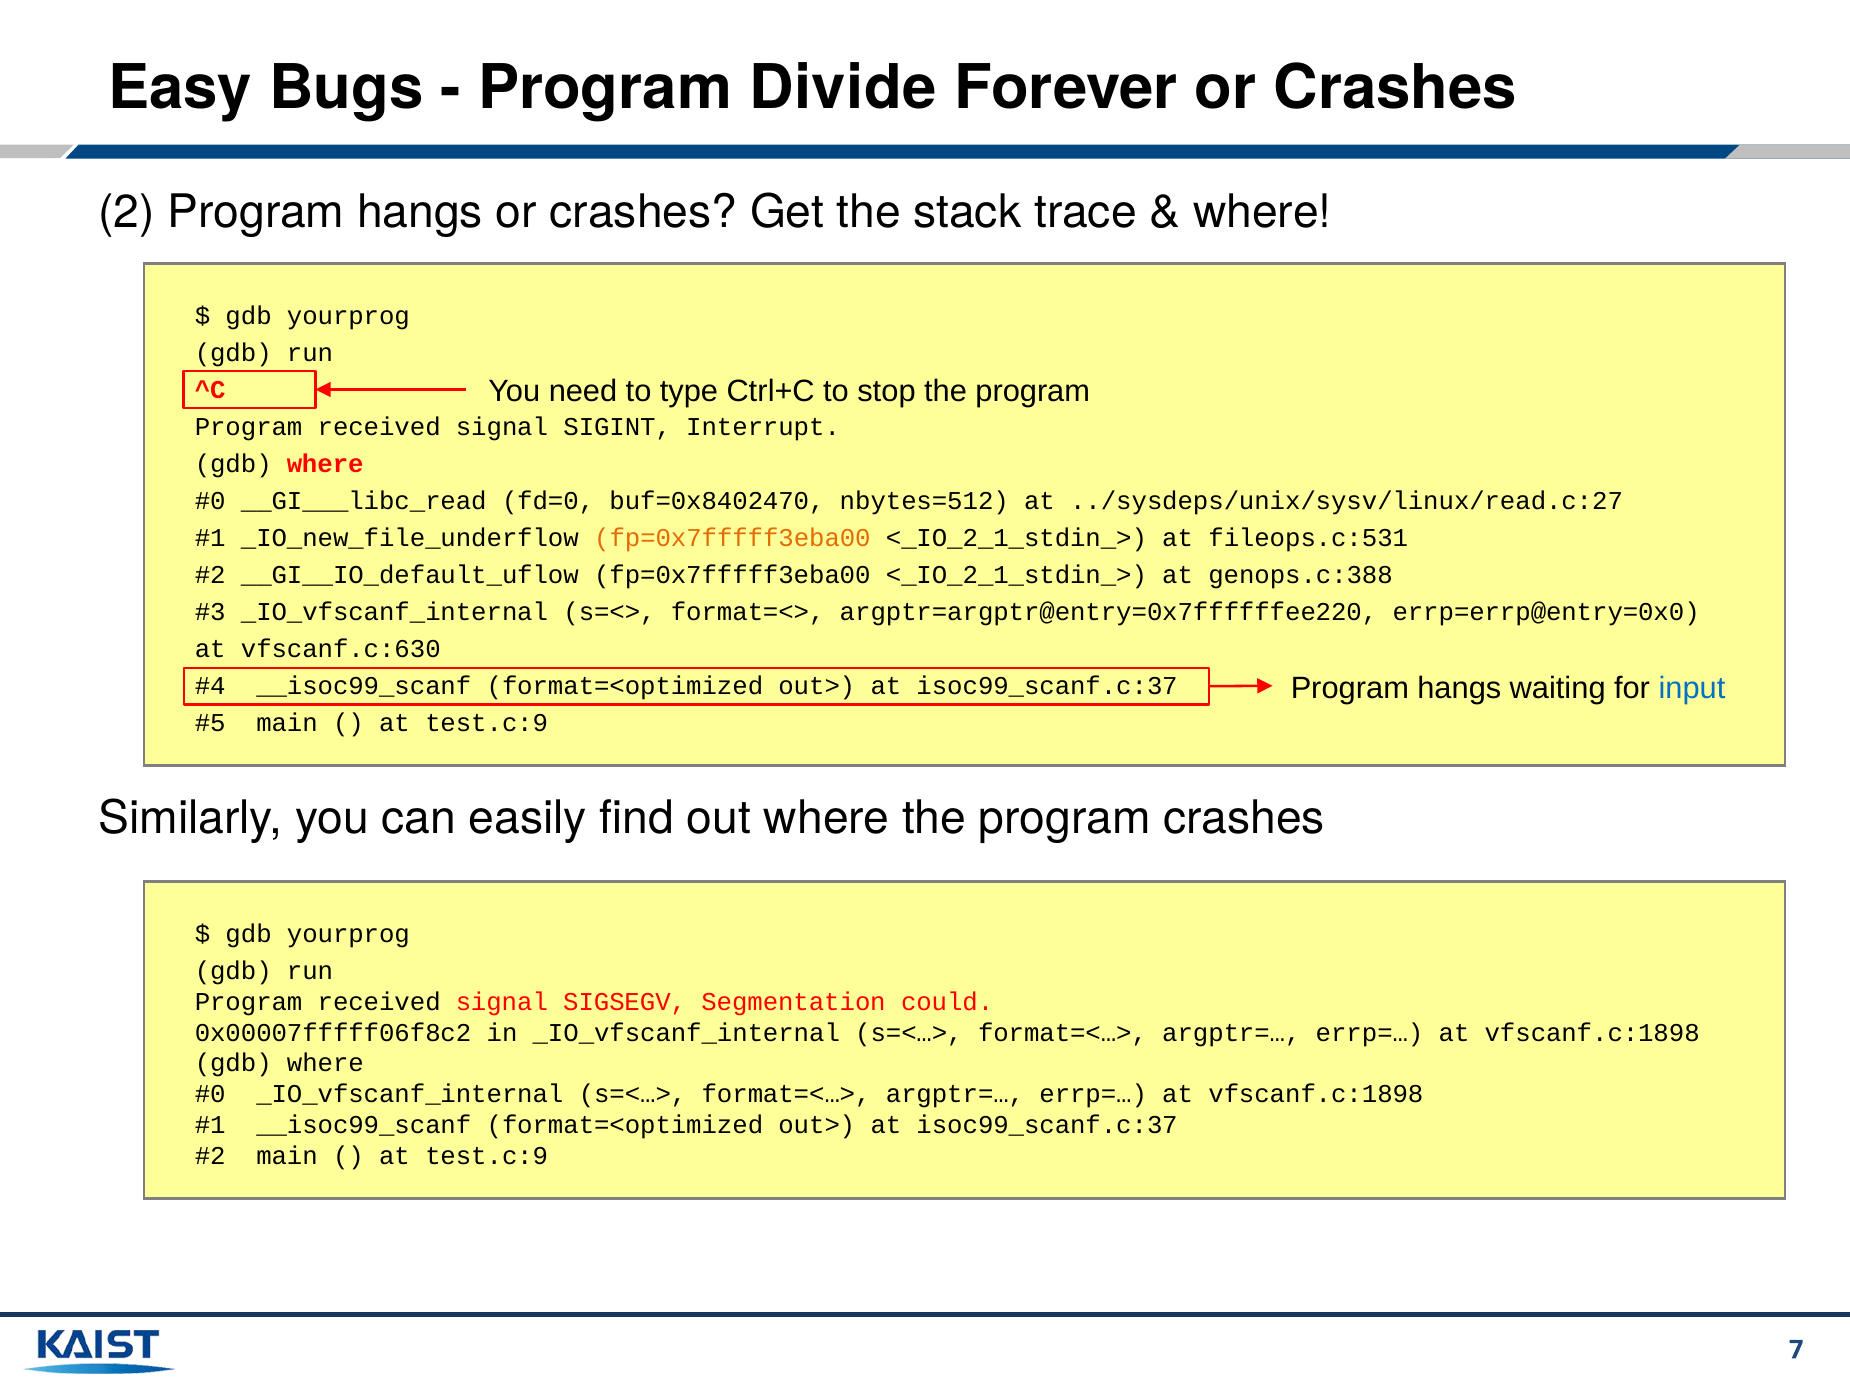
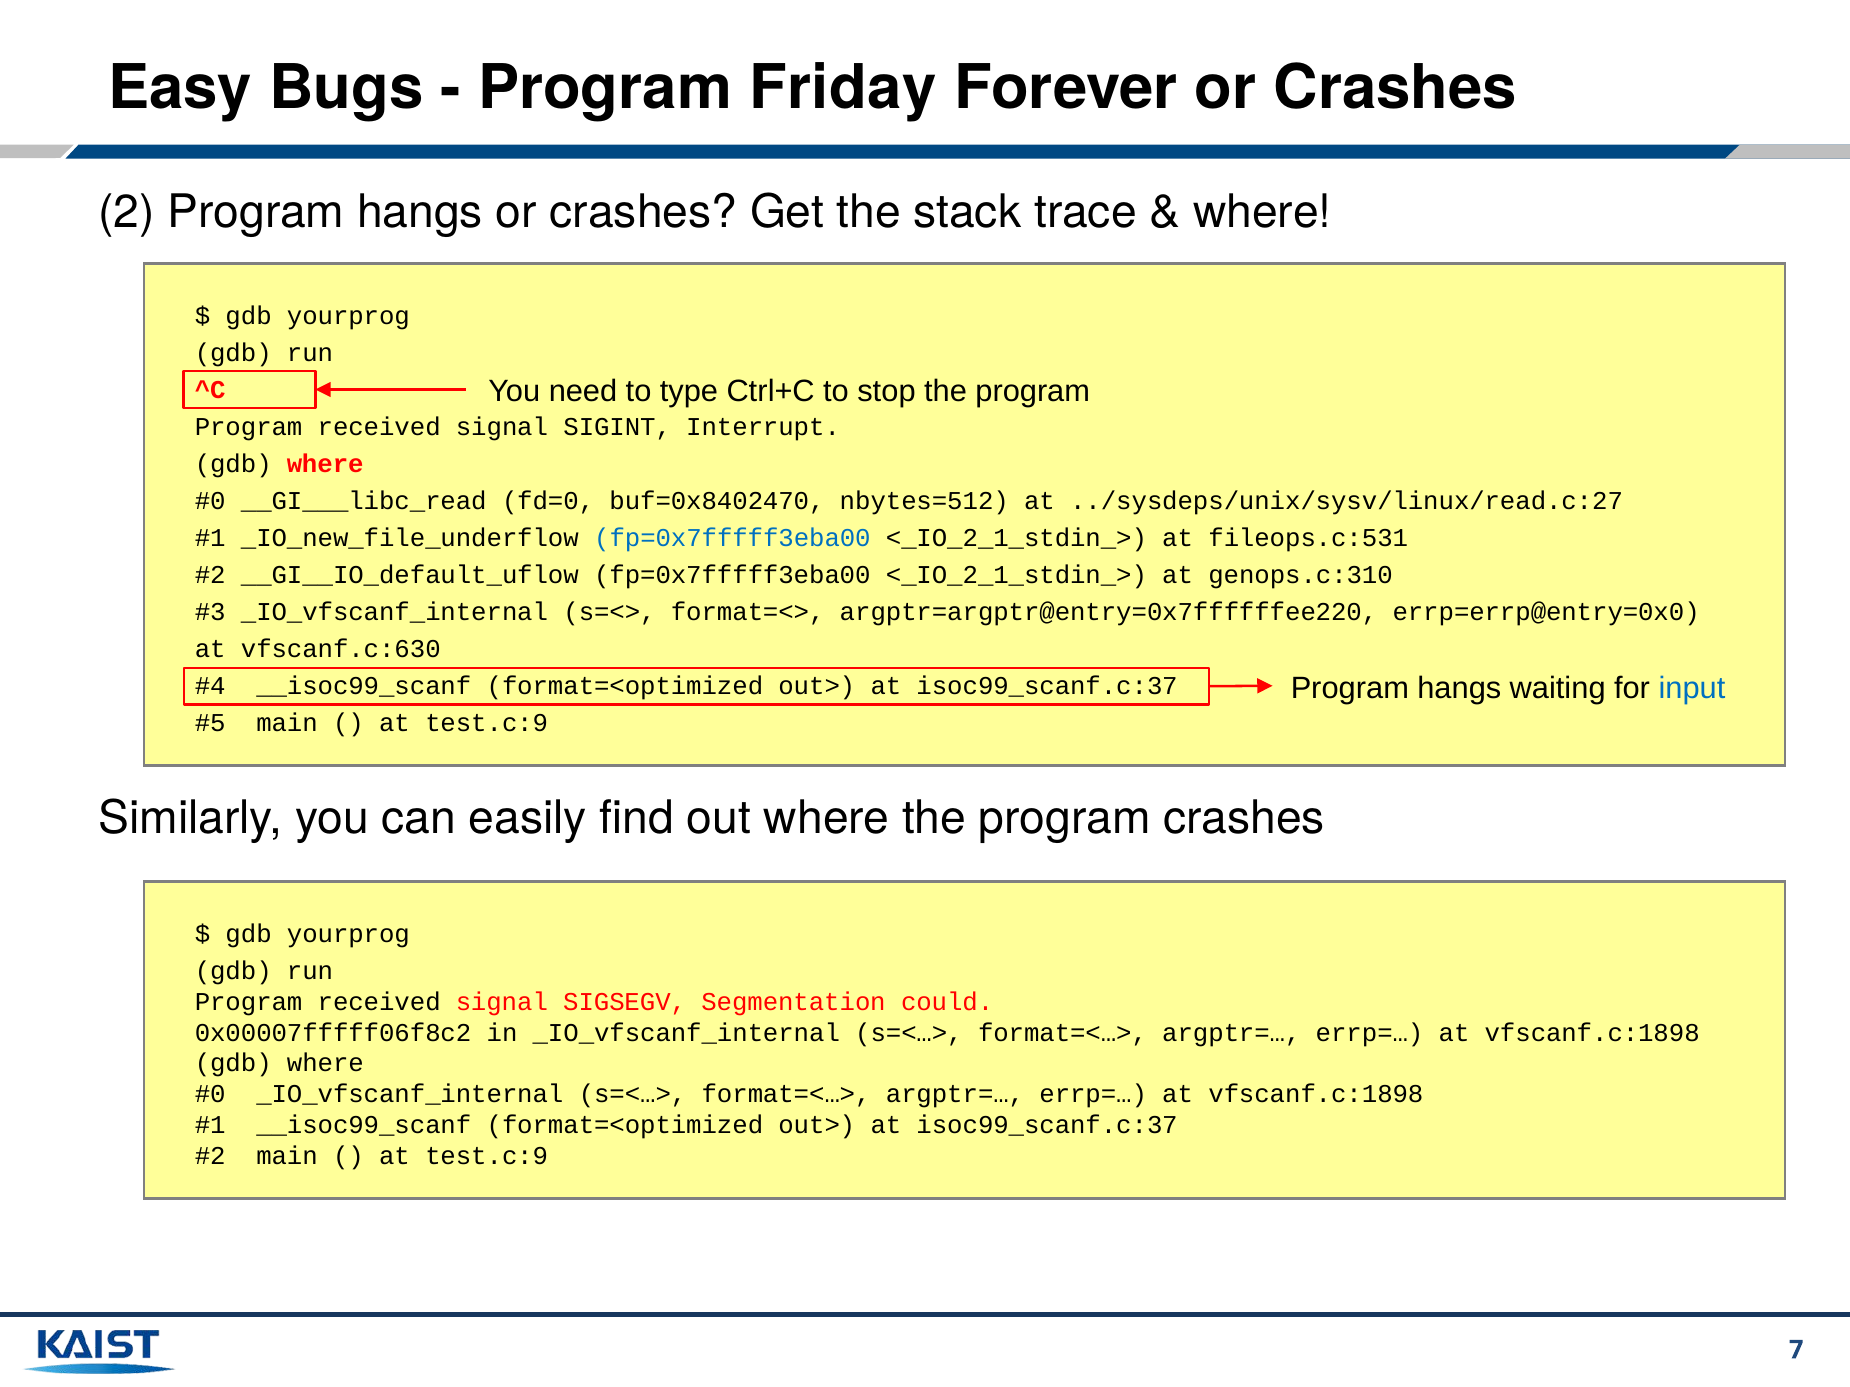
Divide: Divide -> Friday
fp=0x7fffff3eba00 at (732, 538) colour: orange -> blue
genops.c:388: genops.c:388 -> genops.c:310
